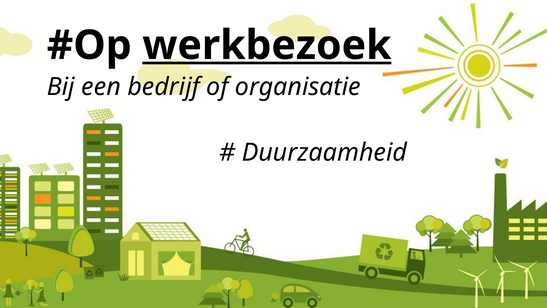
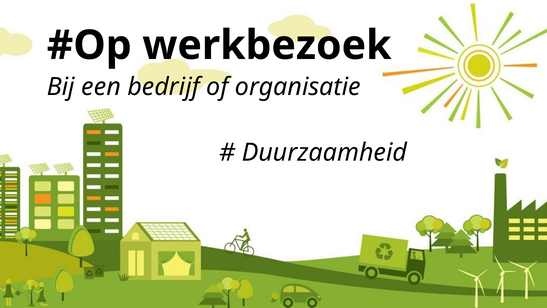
werkbezoek underline: present -> none
